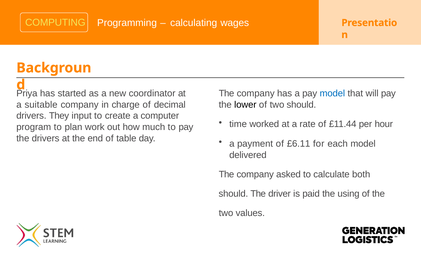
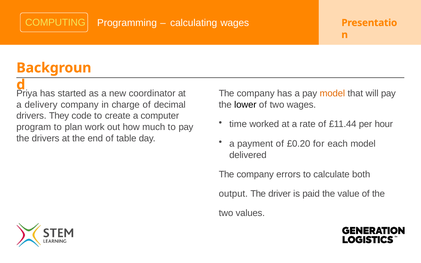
model at (332, 93) colour: blue -> orange
suitable: suitable -> delivery
two should: should -> wages
input: input -> code
£6.11: £6.11 -> £0.20
asked: asked -> errors
should at (233, 194): should -> output
using: using -> value
